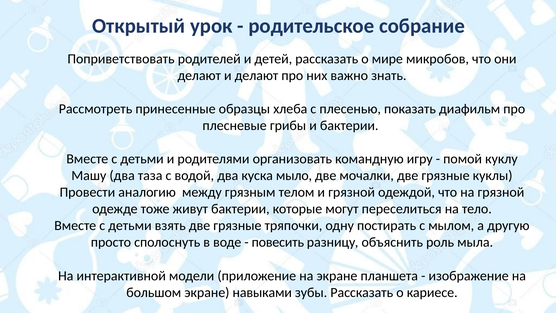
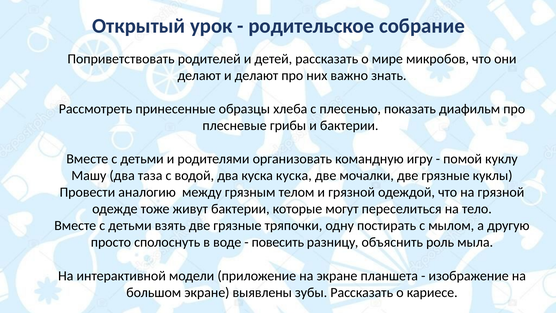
куска мыло: мыло -> куска
навыками: навыками -> выявлены
